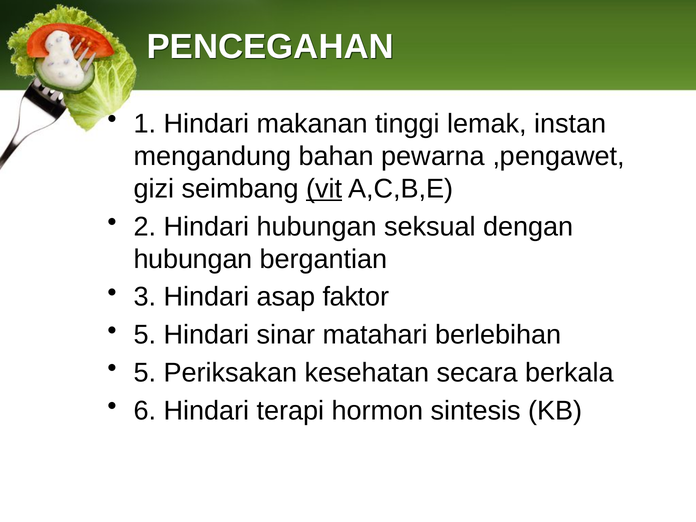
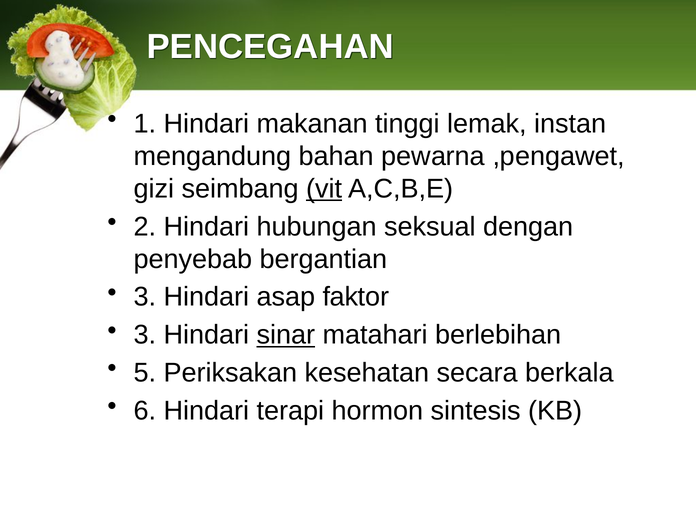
hubungan at (193, 259): hubungan -> penyebab
5 at (145, 335): 5 -> 3
sinar underline: none -> present
